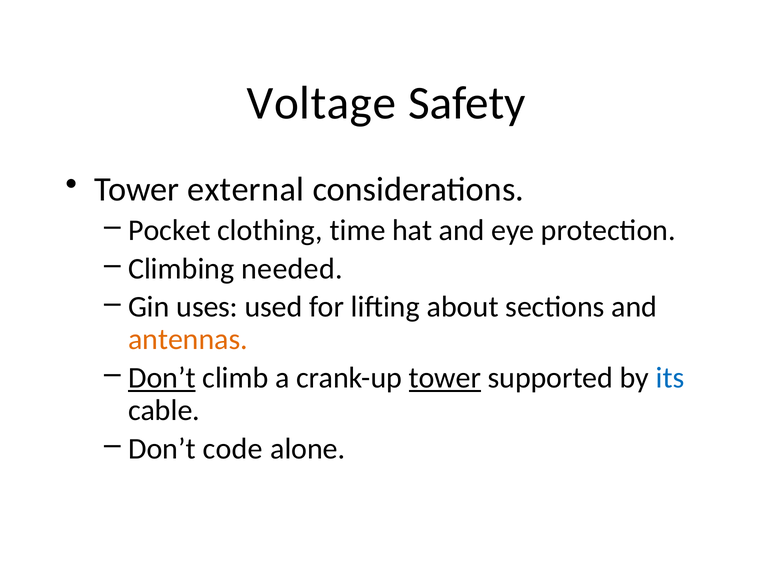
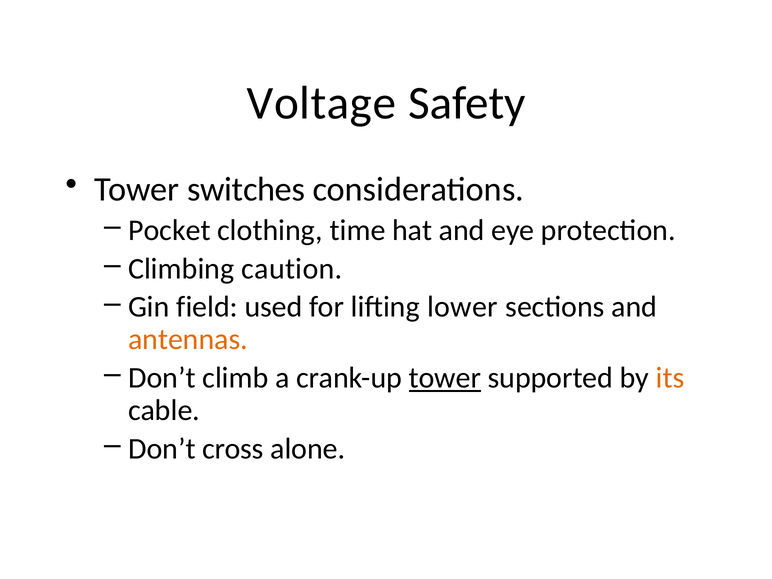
external: external -> switches
needed: needed -> caution
uses: uses -> field
about: about -> lower
Don’t at (162, 378) underline: present -> none
its colour: blue -> orange
code: code -> cross
